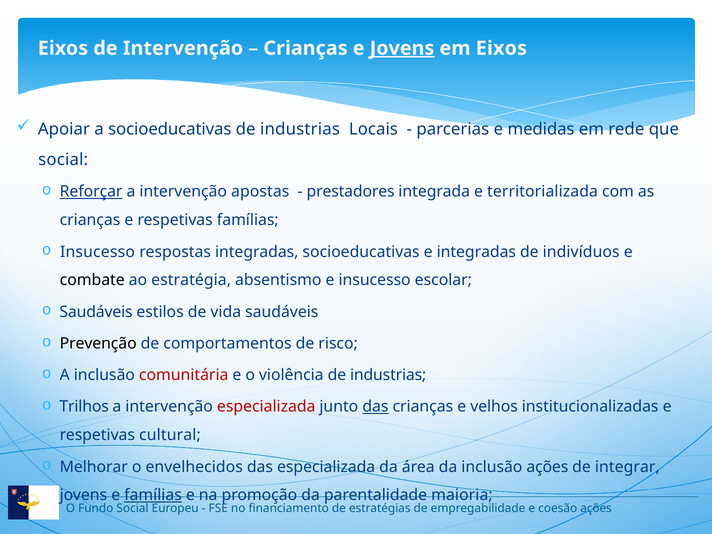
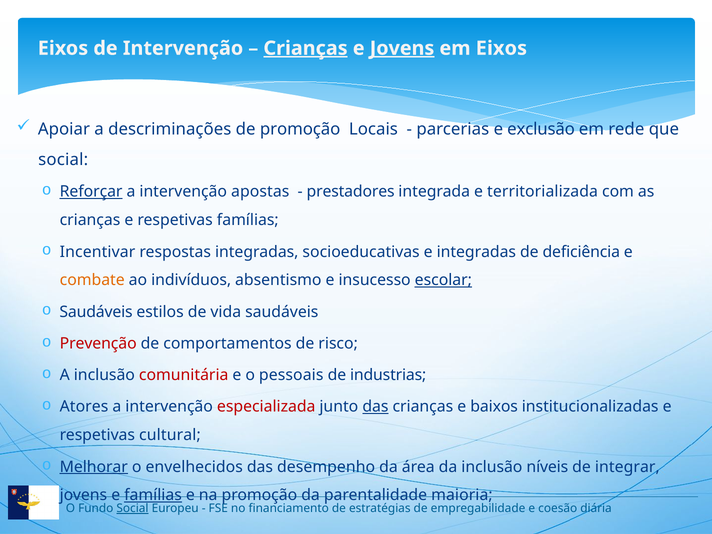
Crianças at (306, 48) underline: none -> present
a socioeducativas: socioeducativas -> descriminações
industrias at (300, 129): industrias -> promoção
medidas: medidas -> exclusão
o Insucesso: Insucesso -> Incentivar
indivíduos: indivíduos -> deficiência
combate colour: black -> orange
estratégia: estratégia -> indivíduos
escolar underline: none -> present
Prevenção colour: black -> red
violência: violência -> pessoais
Trilhos: Trilhos -> Atores
velhos: velhos -> baixos
Melhorar underline: none -> present
das especializada: especializada -> desempenho
inclusão ações: ações -> níveis
Social at (132, 508) underline: none -> present
ações at (596, 508): ações -> diária
